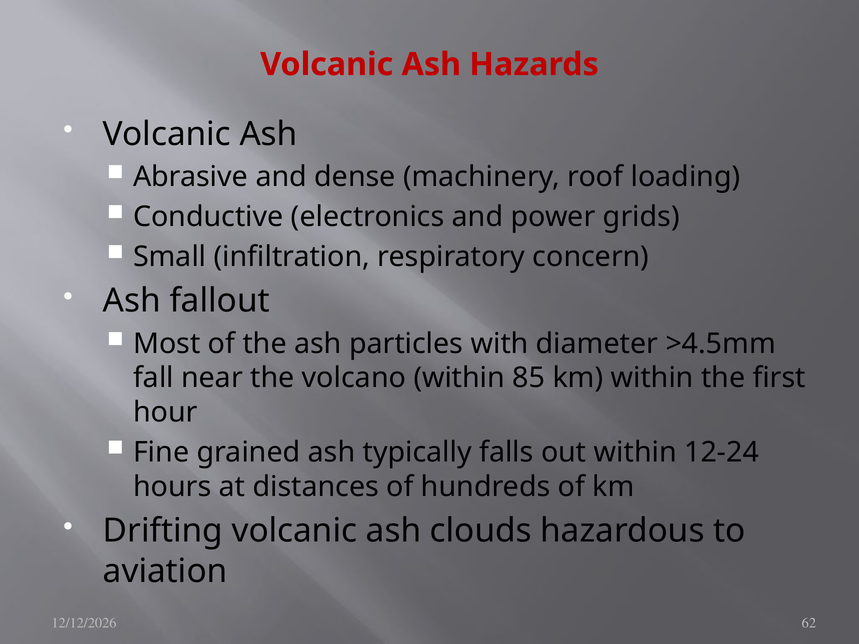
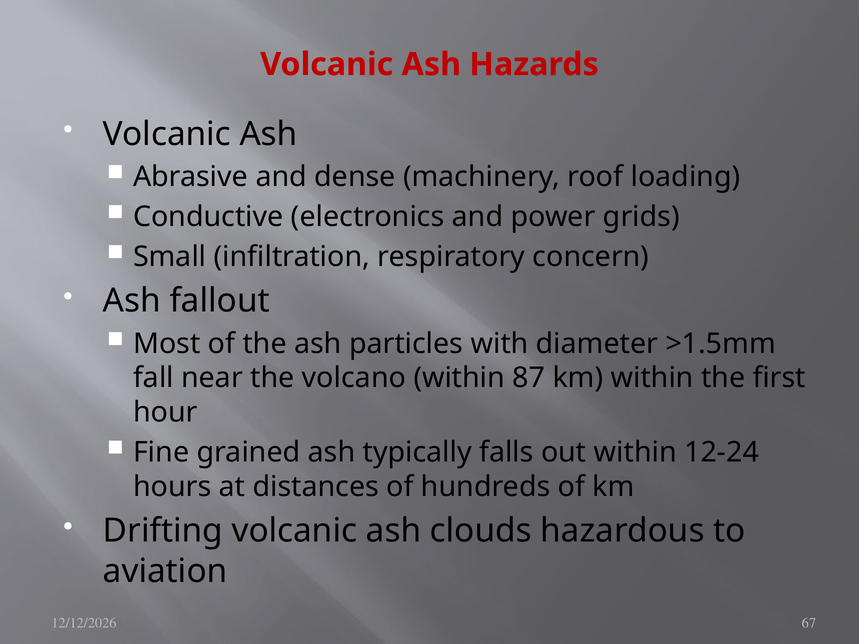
>4.5mm: >4.5mm -> >1.5mm
85: 85 -> 87
62: 62 -> 67
